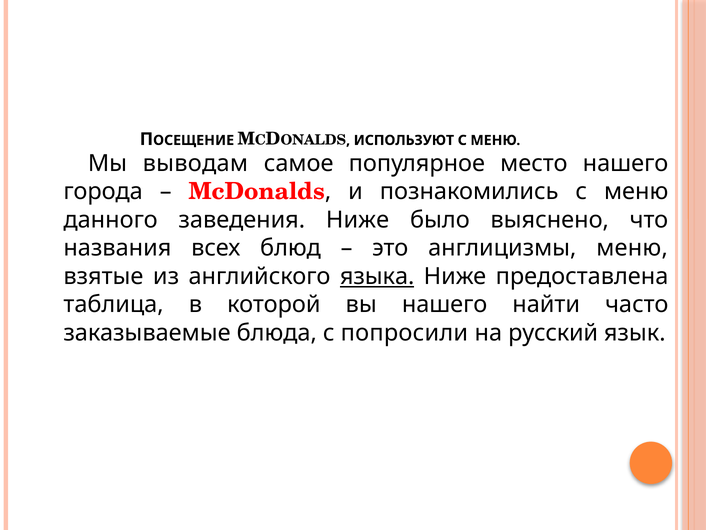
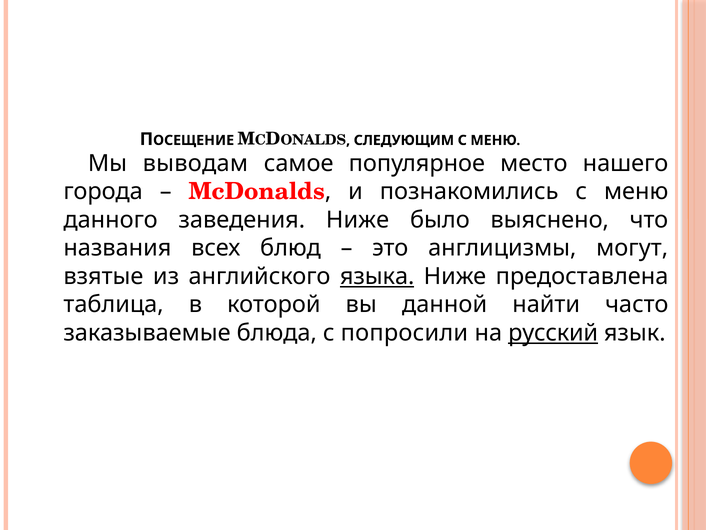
ИСПОЛЬЗУЮТ: ИСПОЛЬЗУЮТ -> СЛЕДУЮЩИМ
англицизмы меню: меню -> могут
вы нашего: нашего -> данной
русский underline: none -> present
